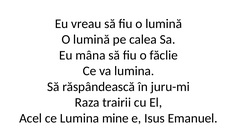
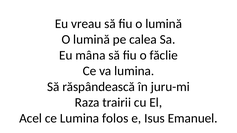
mine: mine -> folos
